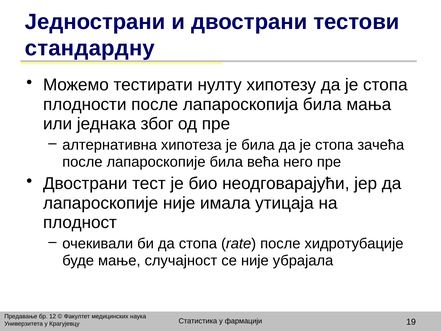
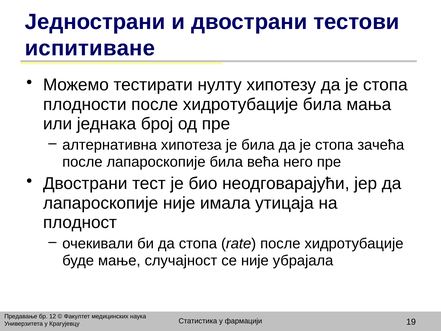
стандардну: стандардну -> испитиване
плодности после лапароскопија: лапароскопија -> хидротубације
због: због -> број
